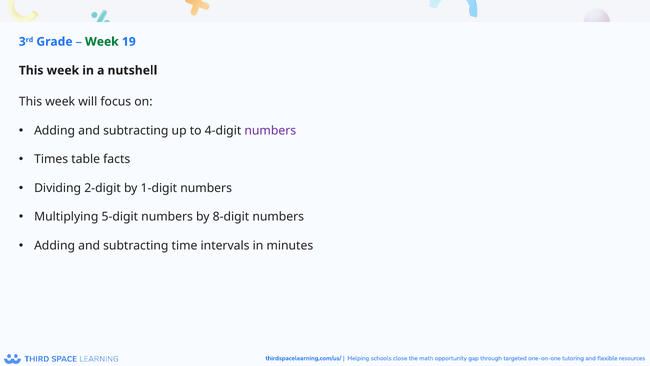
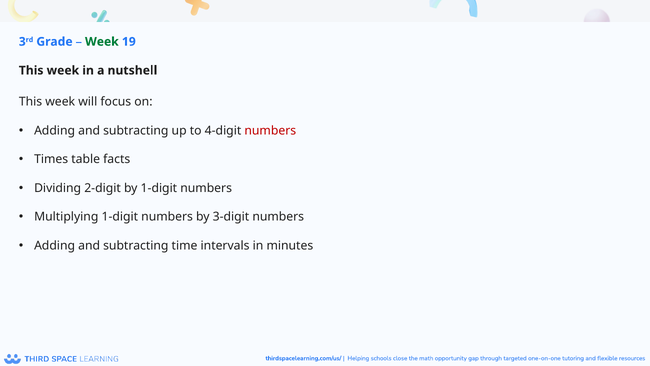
numbers at (270, 131) colour: purple -> red
Multiplying 5-digit: 5-digit -> 1-digit
8-digit: 8-digit -> 3-digit
